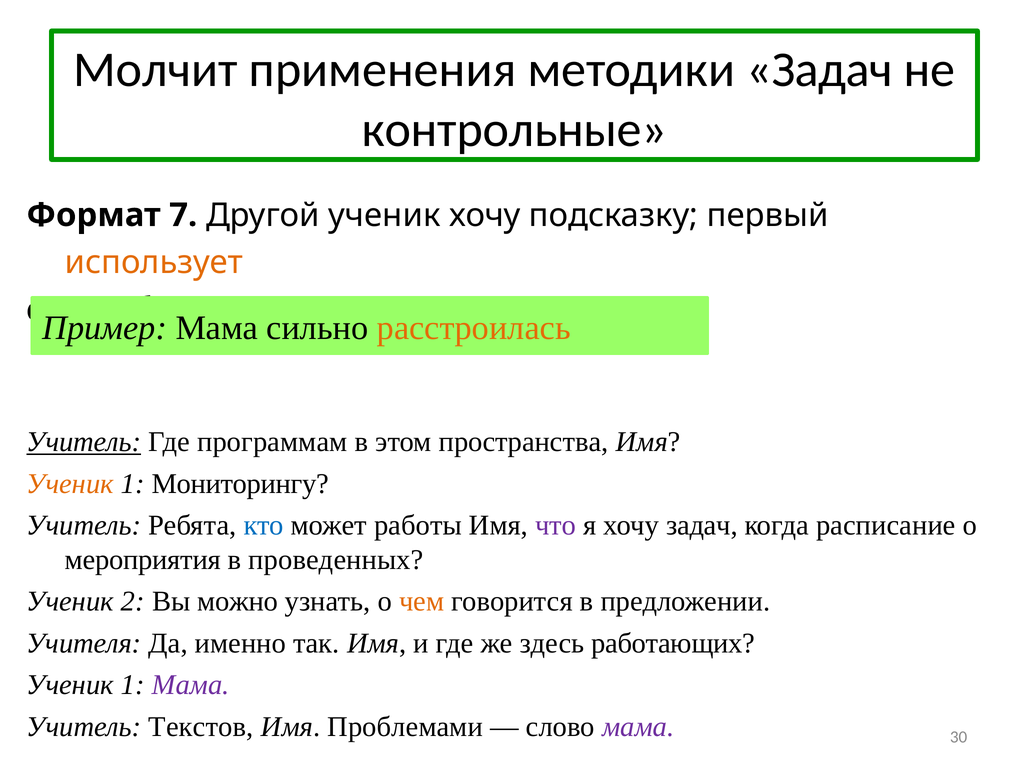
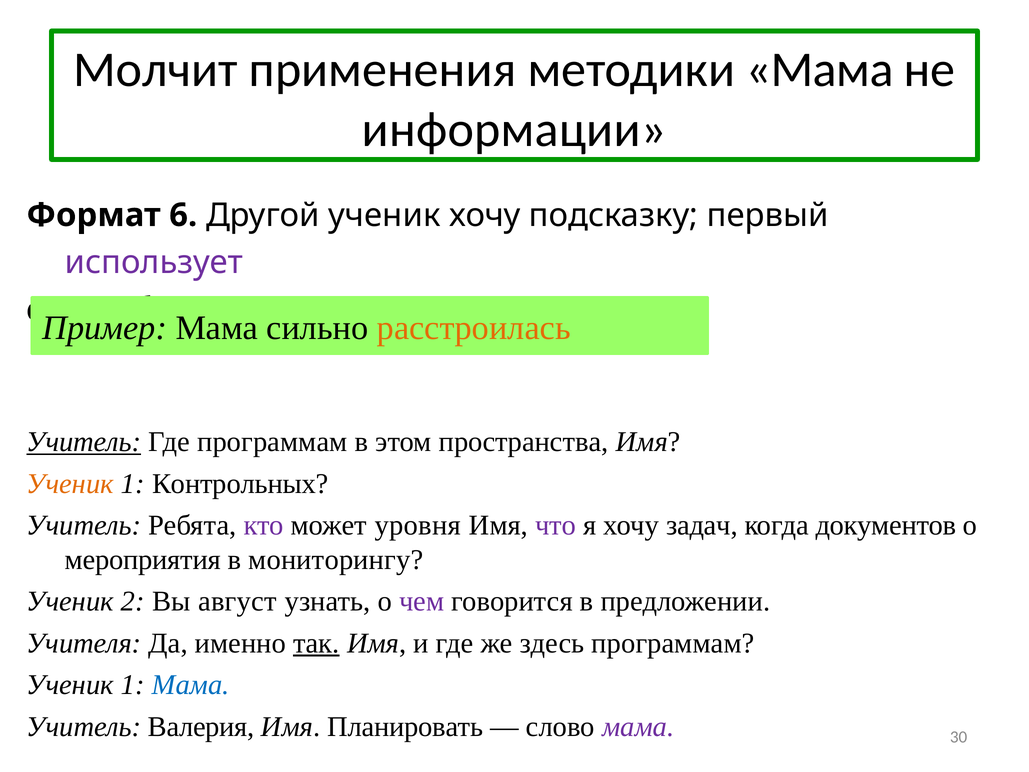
методики Задач: Задач -> Мама
контрольные: контрольные -> информации
7: 7 -> 6
использует colour: orange -> purple
Мониторингу: Мониторингу -> Контрольных
кто colour: blue -> purple
работы: работы -> уровня
расписание: расписание -> документов
проведенных: проведенных -> мониторингу
можно: можно -> август
чем colour: orange -> purple
так underline: none -> present
здесь работающих: работающих -> программам
Мама at (191, 685) colour: purple -> blue
Текстов: Текстов -> Валерия
Проблемами: Проблемами -> Планировать
